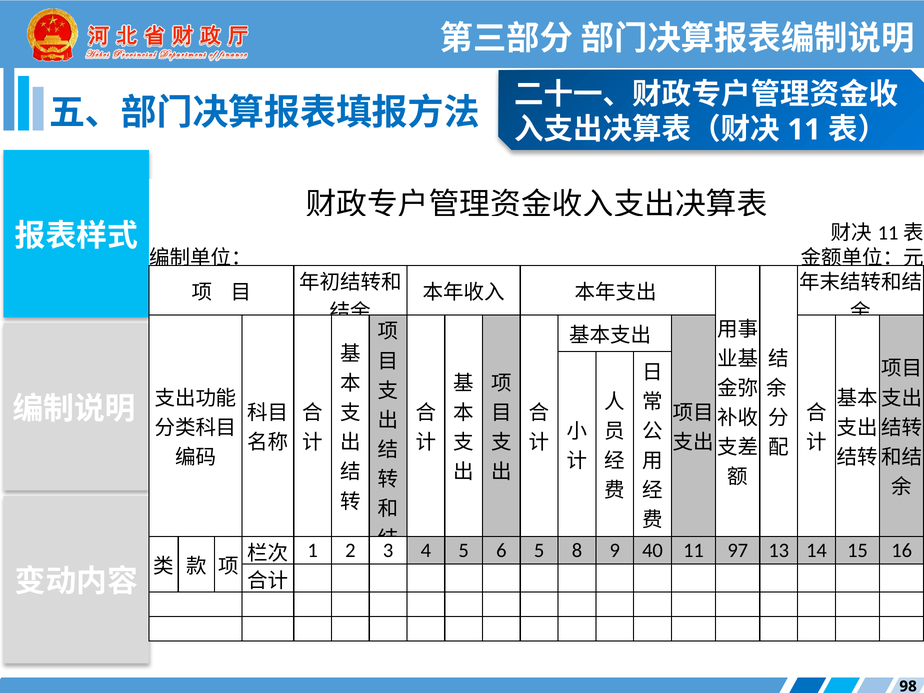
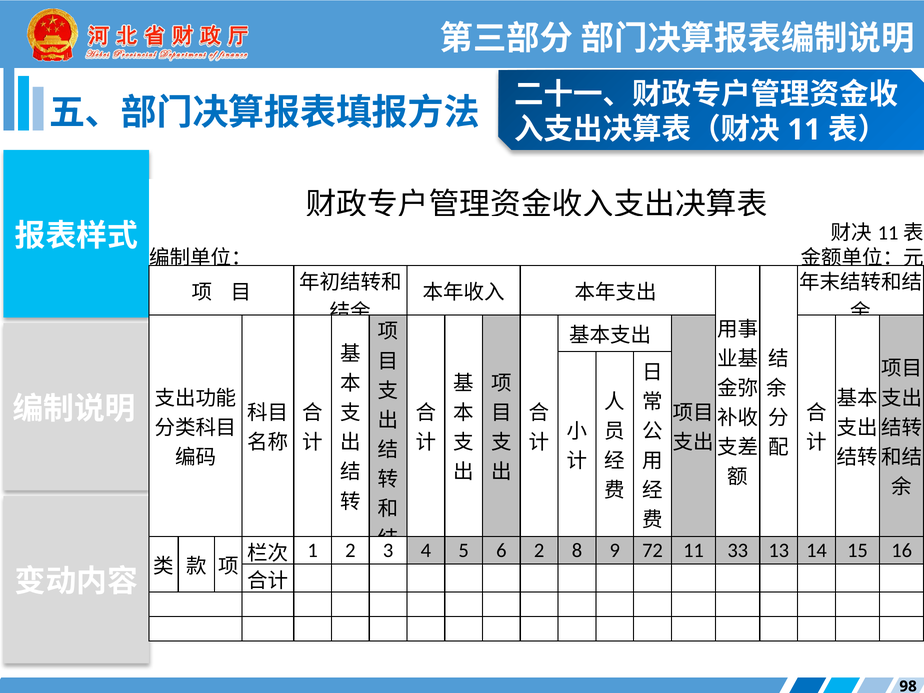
6 5: 5 -> 2
40: 40 -> 72
97: 97 -> 33
